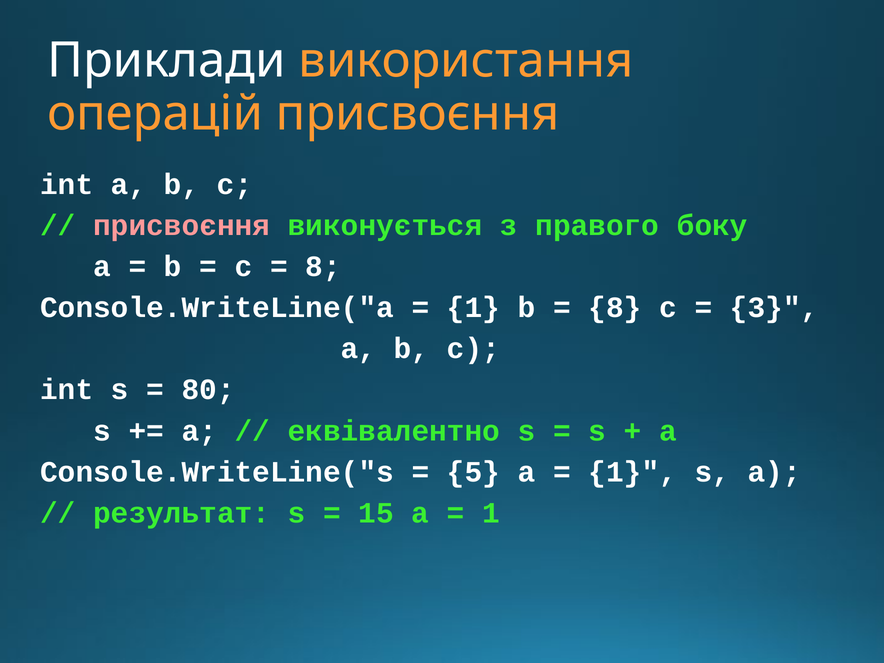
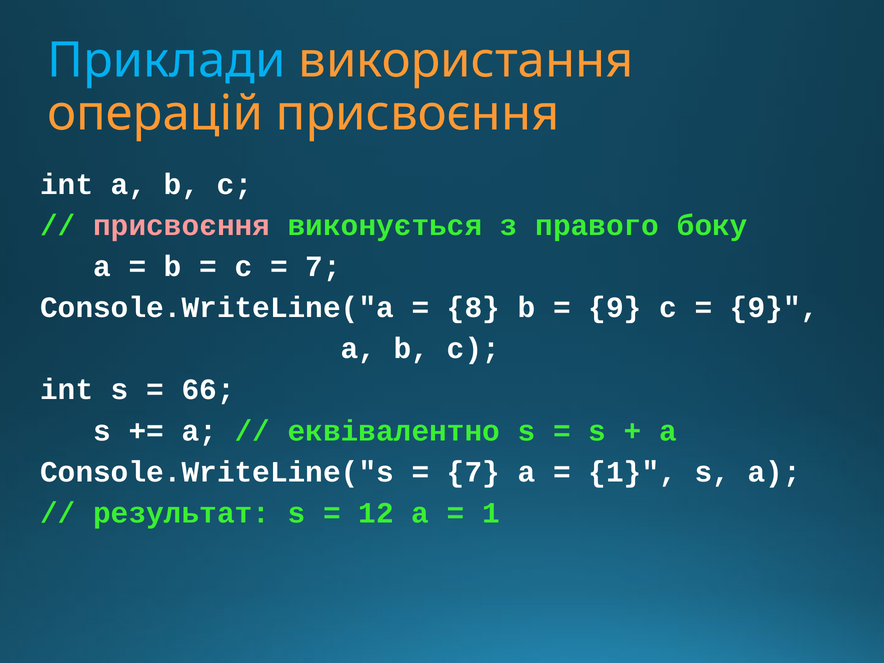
Приклади colour: white -> light blue
8 at (323, 267): 8 -> 7
1 at (473, 308): 1 -> 8
8 at (615, 308): 8 -> 9
3 at (774, 308): 3 -> 9
80: 80 -> 66
5 at (473, 472): 5 -> 7
15: 15 -> 12
